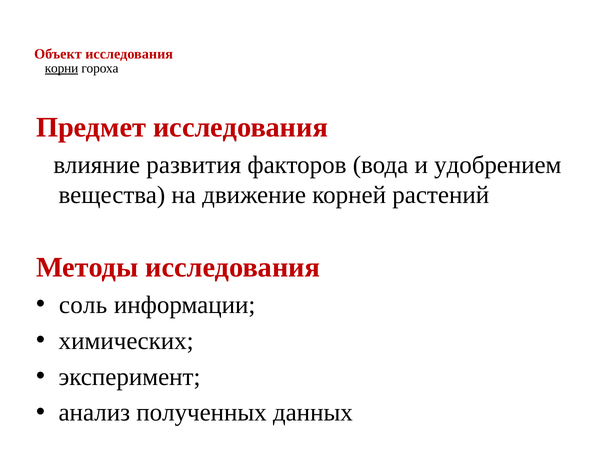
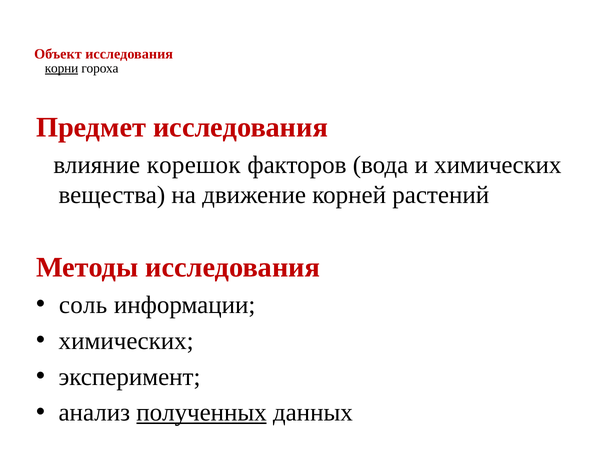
развития: развития -> корешок
и удобрением: удобрением -> химических
полученных underline: none -> present
